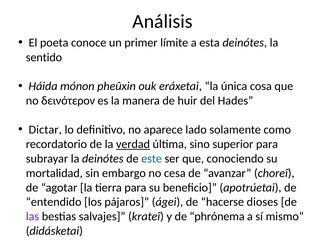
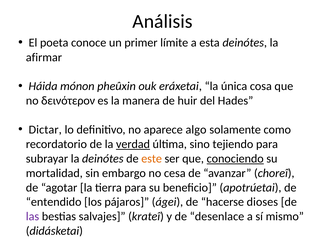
sentido: sentido -> afirmar
lado: lado -> algo
superior: superior -> tejiendo
este colour: blue -> orange
conociendo underline: none -> present
phrónema: phrónema -> desenlace
